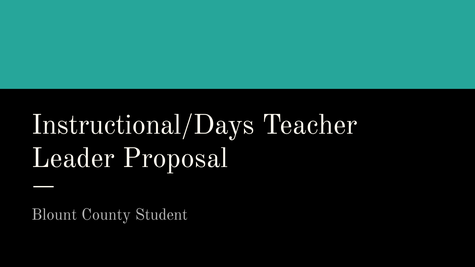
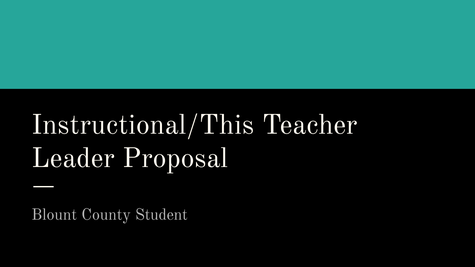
Instructional/Days: Instructional/Days -> Instructional/This
